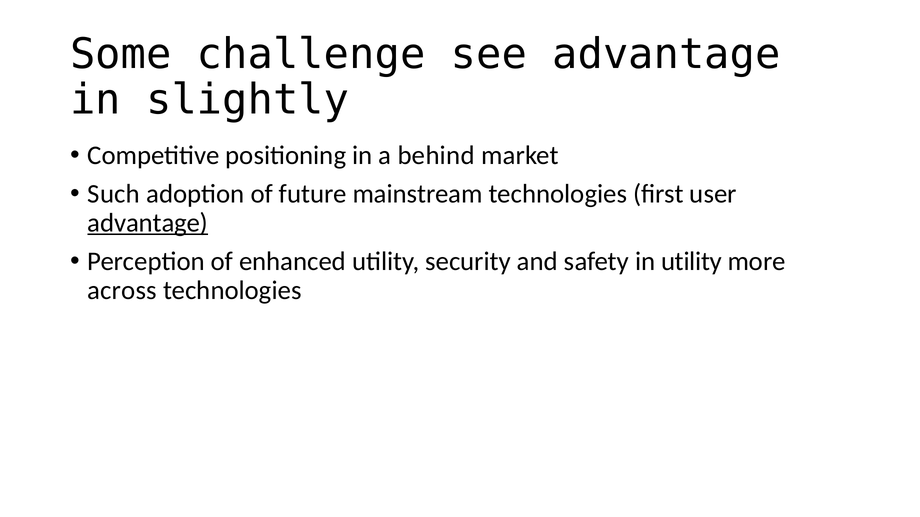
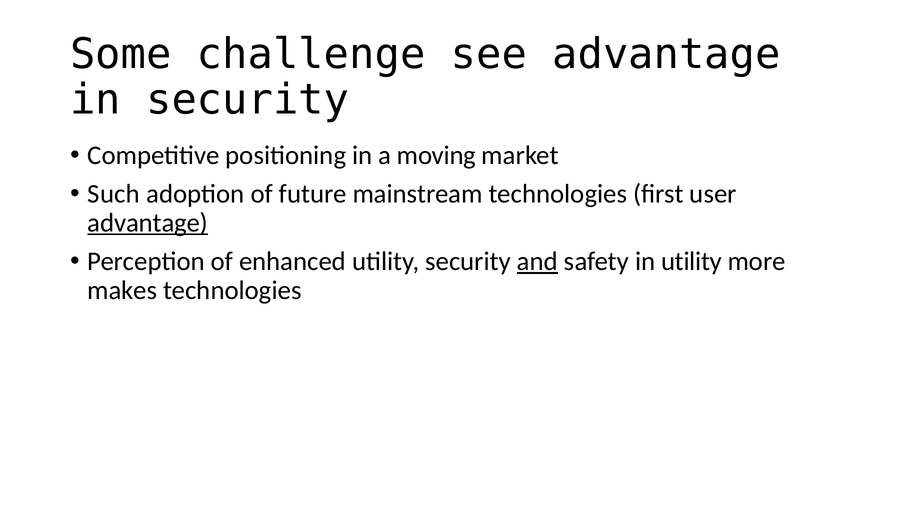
in slightly: slightly -> security
behind: behind -> moving
and underline: none -> present
across: across -> makes
